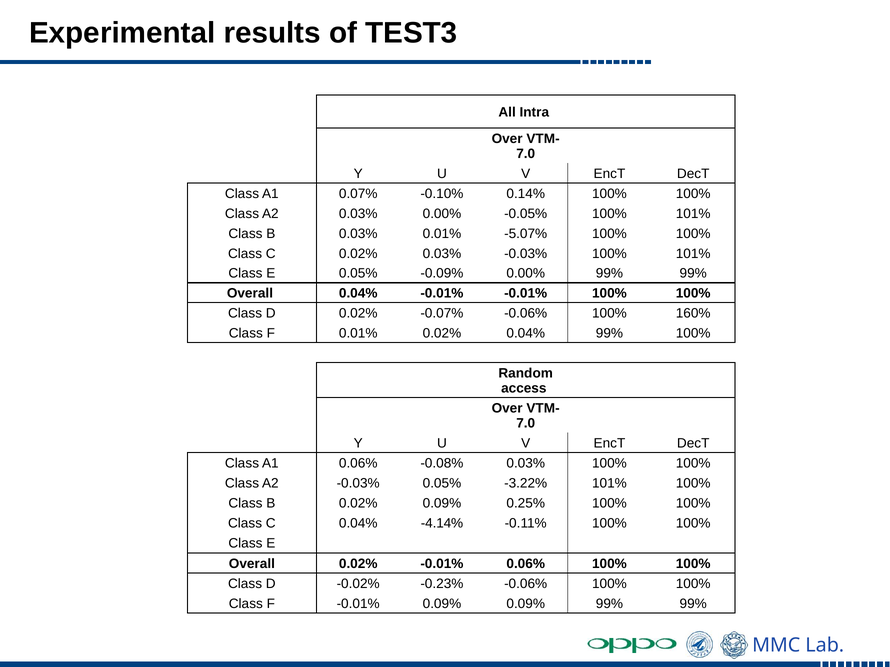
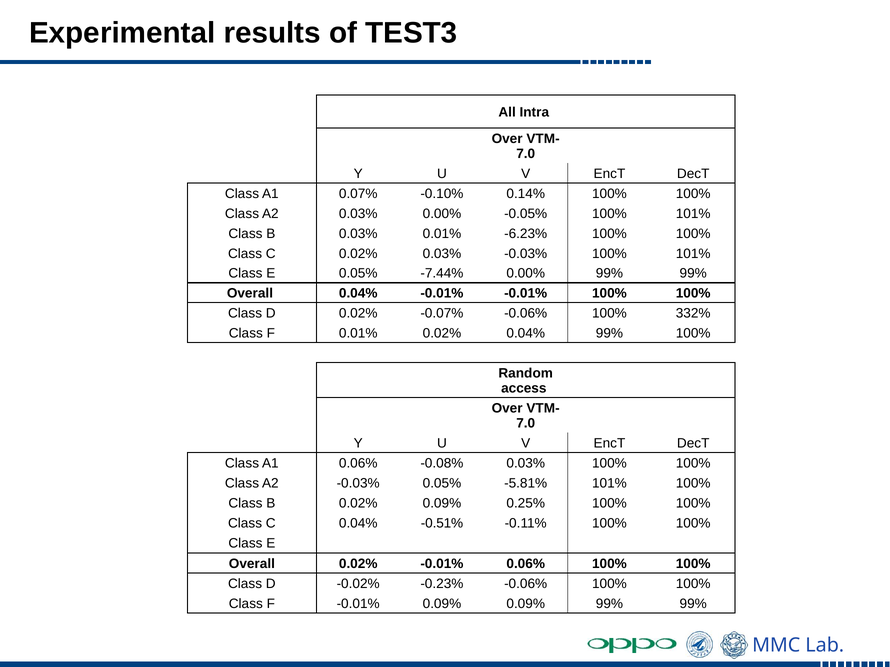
-5.07%: -5.07% -> -6.23%
-0.09%: -0.09% -> -7.44%
160%: 160% -> 332%
-3.22%: -3.22% -> -5.81%
-4.14%: -4.14% -> -0.51%
